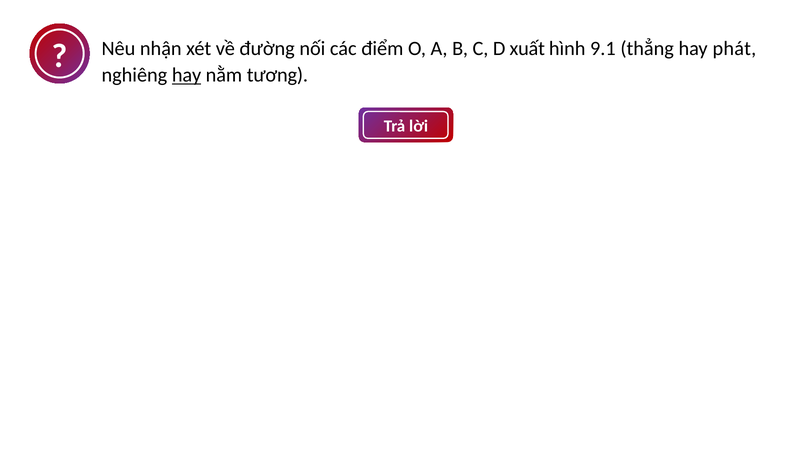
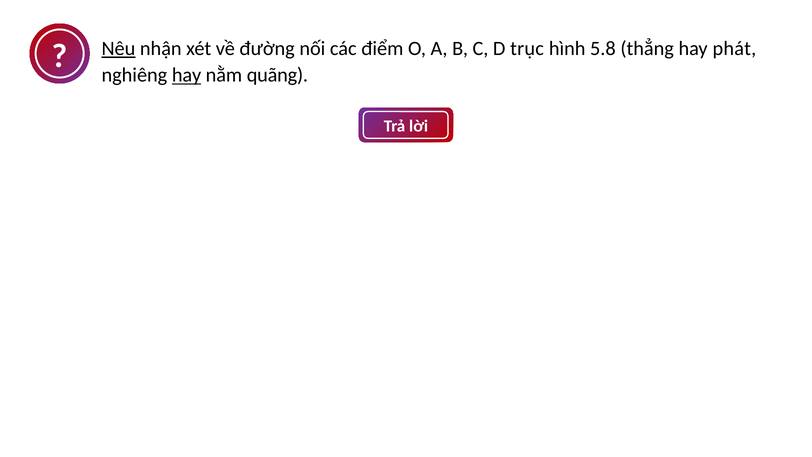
Nêu underline: none -> present
xuất: xuất -> trục
9.1: 9.1 -> 5.8
tương: tương -> quãng
